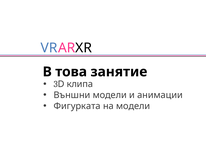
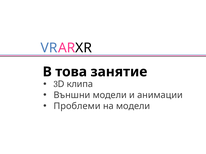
Фигурката: Фигурката -> Проблеми
